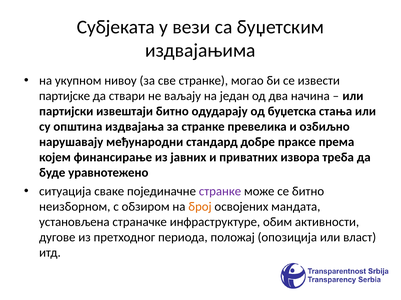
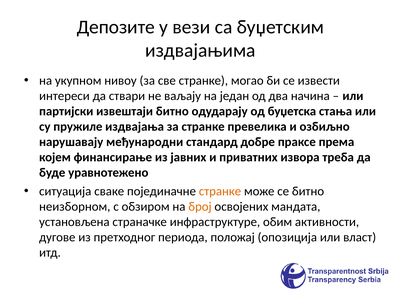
Субјеката: Субјеката -> Депозите
партијске: партијске -> интереси
општина: општина -> пружиле
странке at (220, 192) colour: purple -> orange
